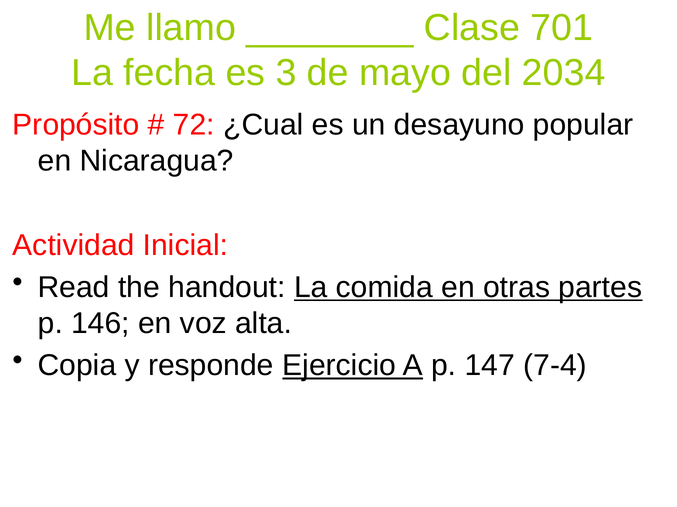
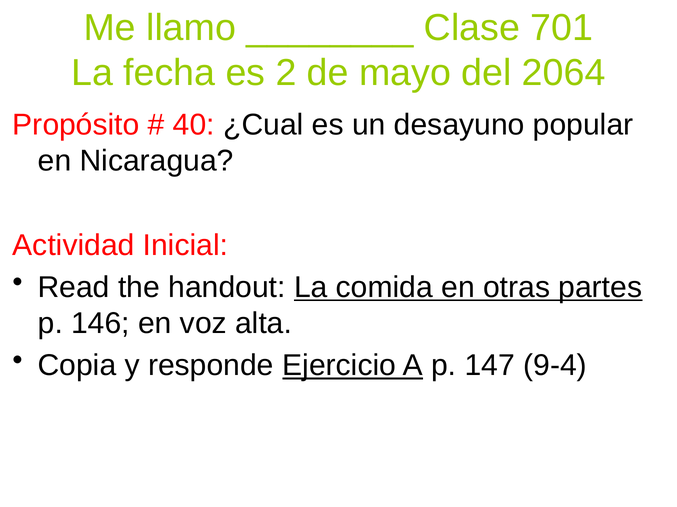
3: 3 -> 2
2034: 2034 -> 2064
72: 72 -> 40
7-4: 7-4 -> 9-4
